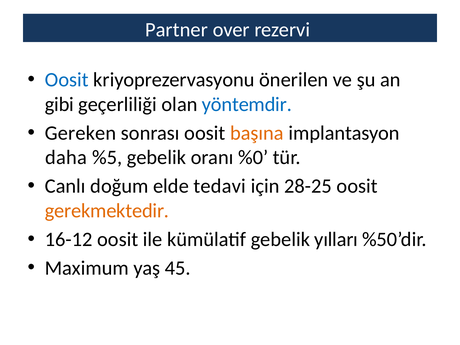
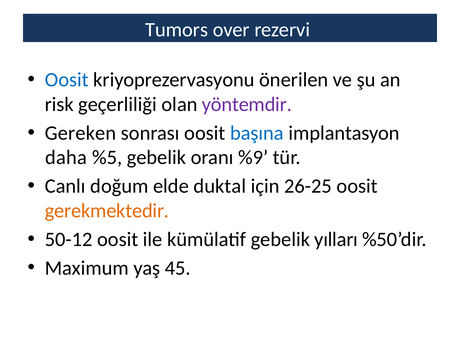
Partner: Partner -> Tumors
gibi: gibi -> risk
yöntemdir colour: blue -> purple
başına colour: orange -> blue
%0: %0 -> %9
tedavi: tedavi -> duktal
28-25: 28-25 -> 26-25
16-12: 16-12 -> 50-12
